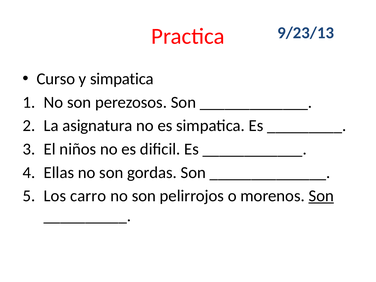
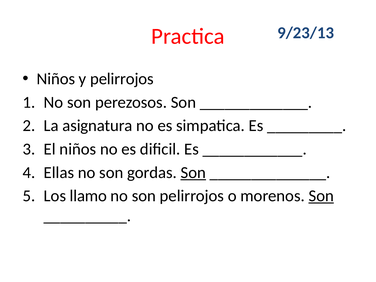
Curso at (56, 79): Curso -> Niños
y simpatica: simpatica -> pelirrojos
Son at (193, 172) underline: none -> present
carro: carro -> llamo
